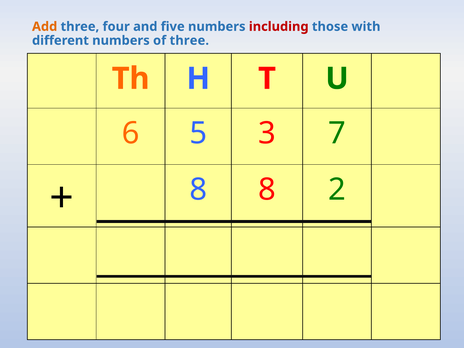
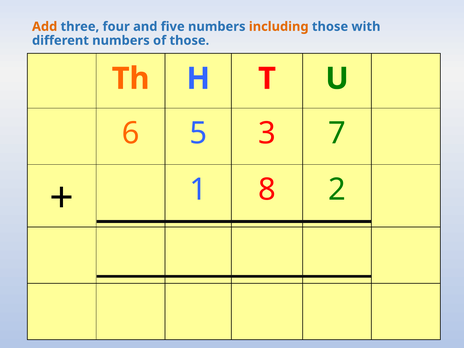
including colour: red -> orange
of three: three -> those
8 at (198, 190): 8 -> 1
